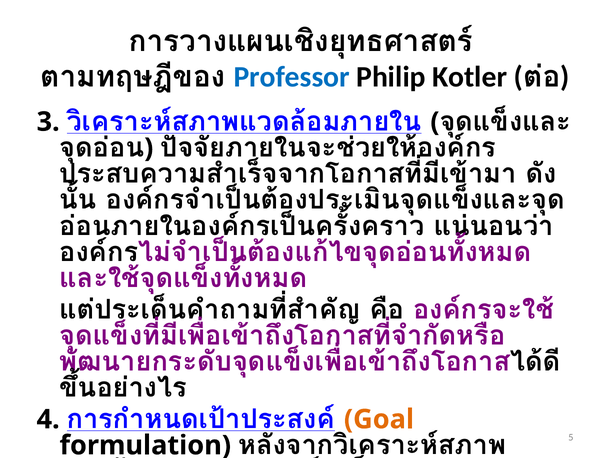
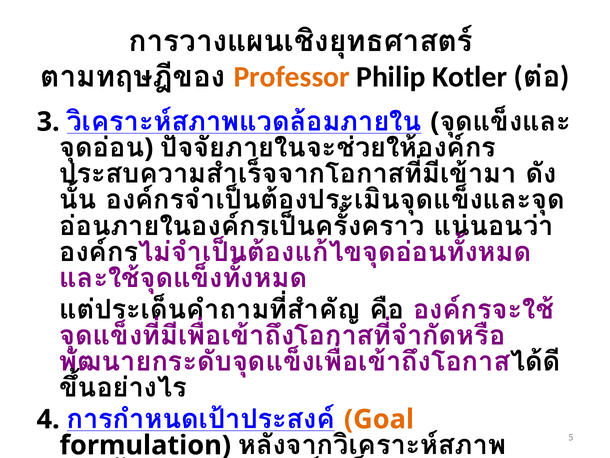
Professor colour: blue -> orange
